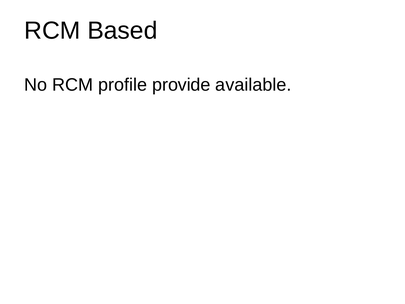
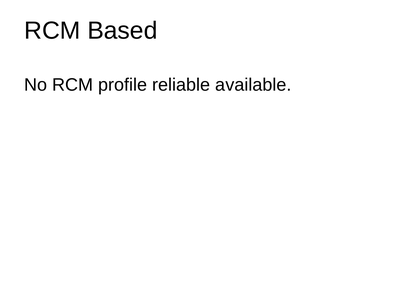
provide: provide -> reliable
